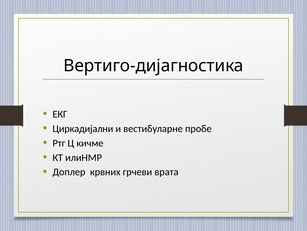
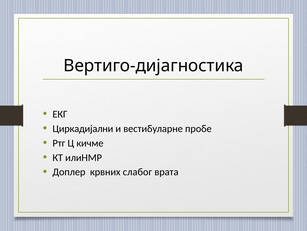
грчеви: грчеви -> слабог
